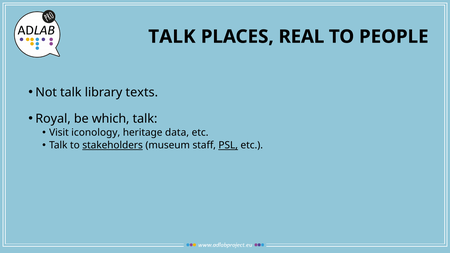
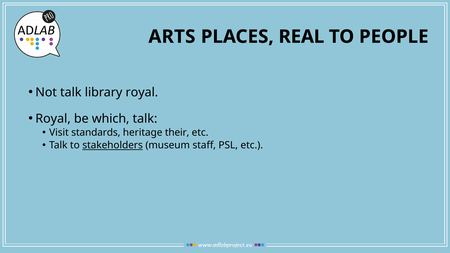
TALK at (172, 37): TALK -> ARTS
library texts: texts -> royal
iconology: iconology -> standards
data: data -> their
PSL underline: present -> none
